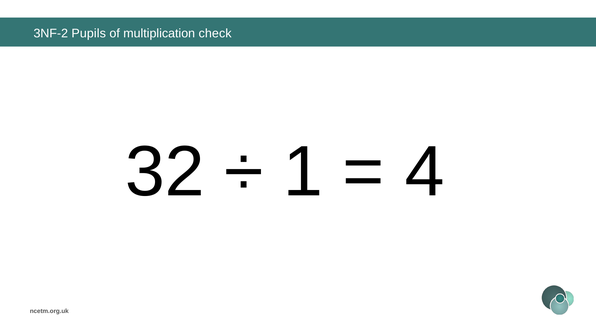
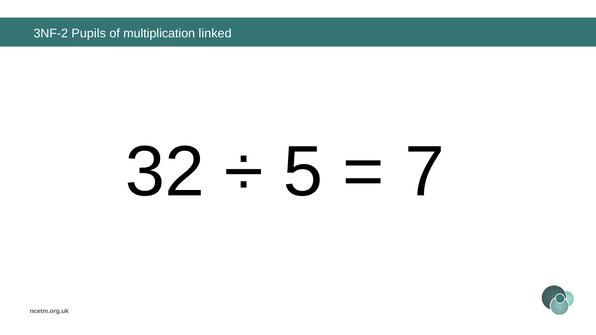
check: check -> linked
1: 1 -> 5
4: 4 -> 7
